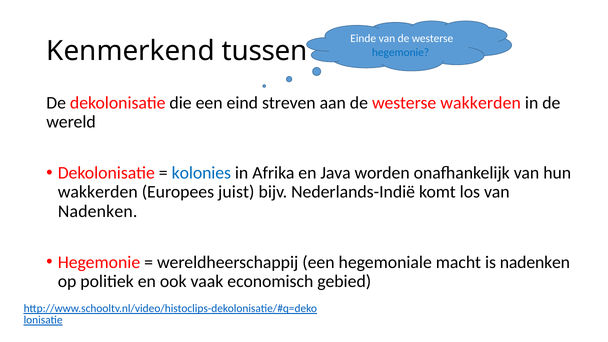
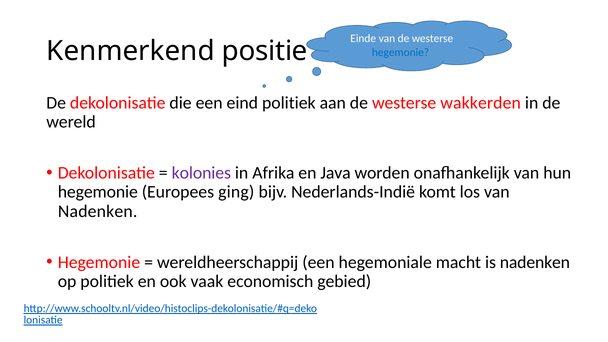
tussen: tussen -> positie
eind streven: streven -> politiek
kolonies colour: blue -> purple
wakkerden at (98, 192): wakkerden -> hegemonie
juist: juist -> ging
